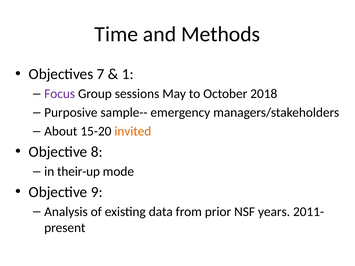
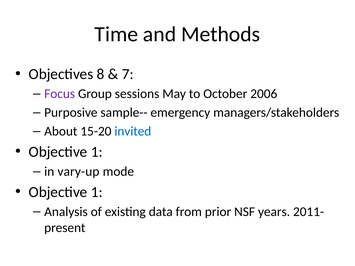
7: 7 -> 8
1: 1 -> 7
2018: 2018 -> 2006
invited colour: orange -> blue
8 at (97, 152): 8 -> 1
their-up: their-up -> vary-up
9 at (97, 192): 9 -> 1
